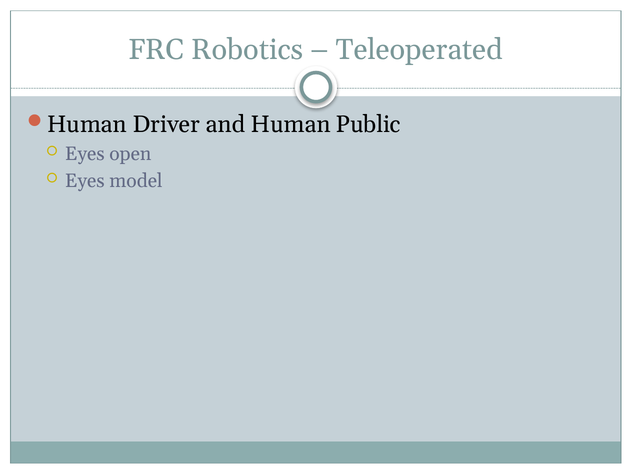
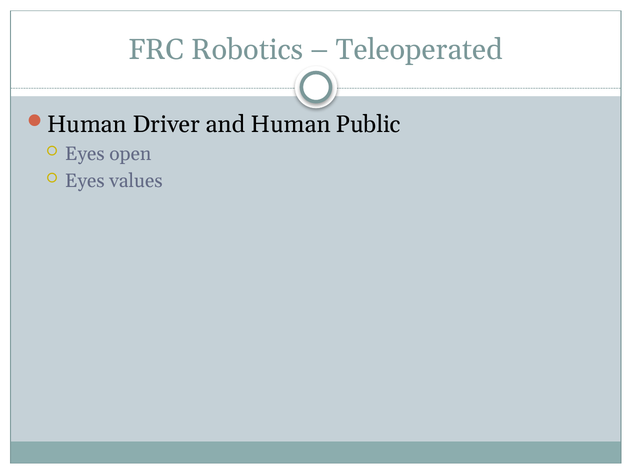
model: model -> values
